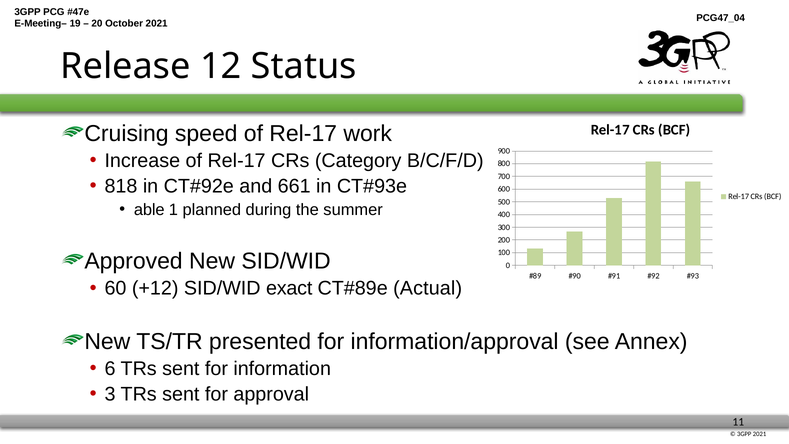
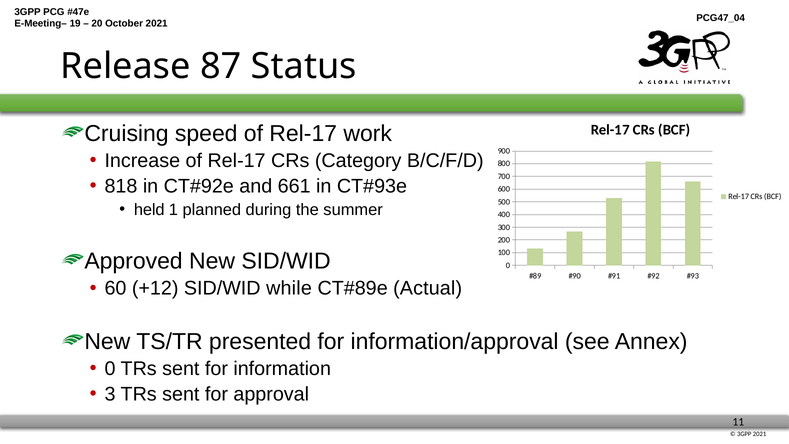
12: 12 -> 87
able: able -> held
exact: exact -> while
6 at (110, 369): 6 -> 0
